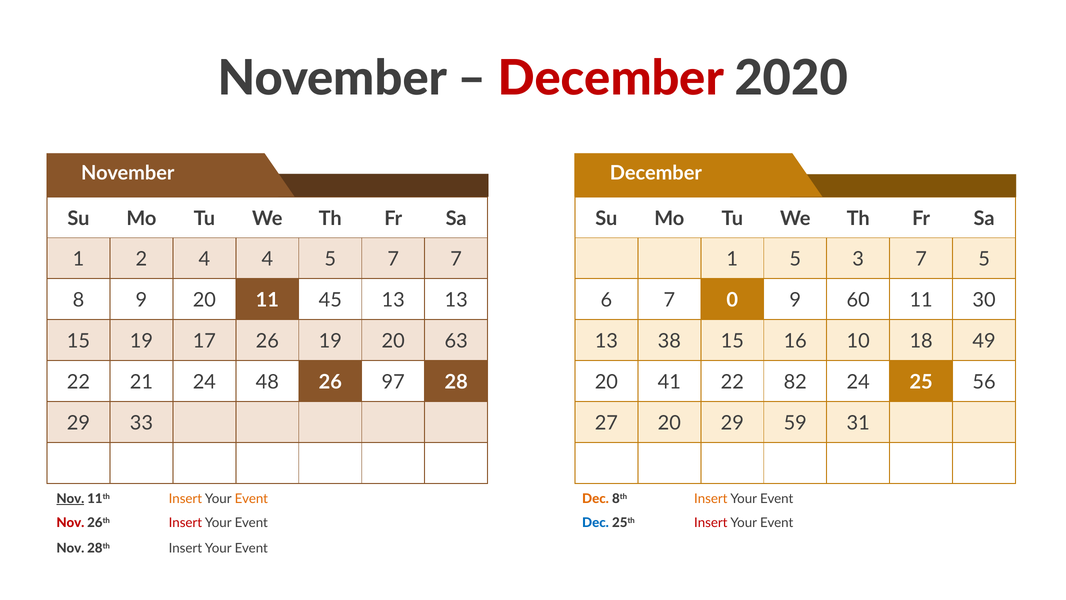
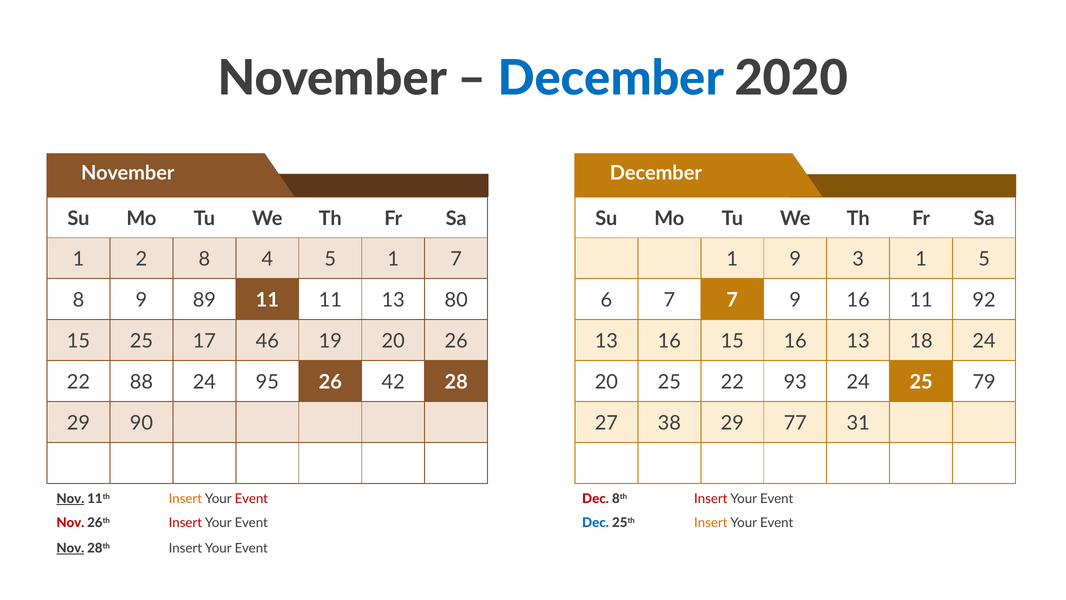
December at (611, 78) colour: red -> blue
2 4: 4 -> 8
5 7: 7 -> 1
1 5: 5 -> 9
3 7: 7 -> 1
9 20: 20 -> 89
11 45: 45 -> 11
13 13: 13 -> 80
7 0: 0 -> 7
9 60: 60 -> 16
30: 30 -> 92
15 19: 19 -> 25
17 26: 26 -> 46
20 63: 63 -> 26
13 38: 38 -> 16
16 10: 10 -> 13
18 49: 49 -> 24
21: 21 -> 88
48: 48 -> 95
97: 97 -> 42
20 41: 41 -> 25
82: 82 -> 93
56: 56 -> 79
33: 33 -> 90
27 20: 20 -> 38
59: 59 -> 77
Event at (251, 498) colour: orange -> red
Dec at (595, 498) colour: orange -> red
Insert at (711, 498) colour: orange -> red
Insert at (711, 523) colour: red -> orange
Nov at (70, 548) underline: none -> present
